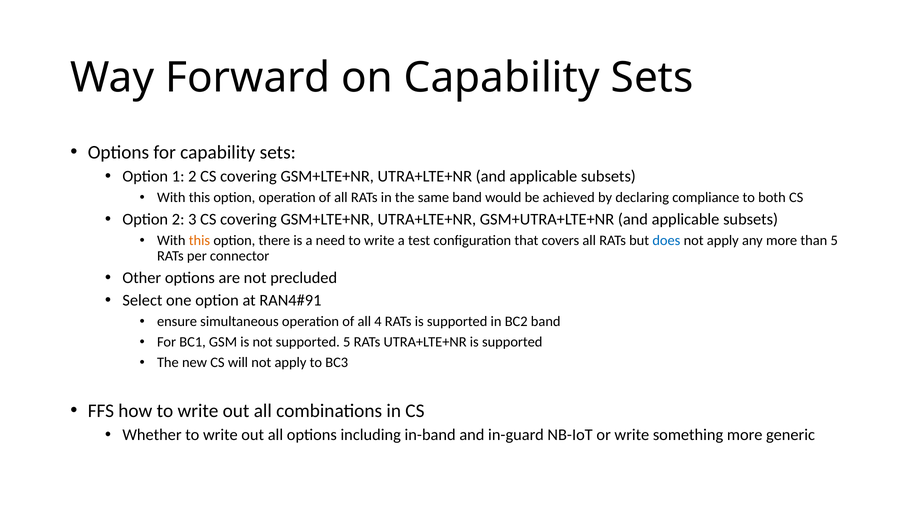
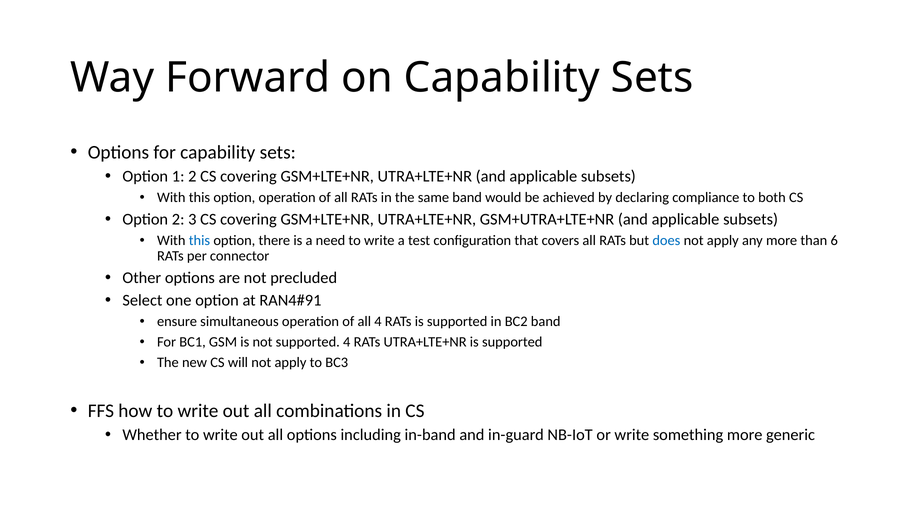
this at (199, 240) colour: orange -> blue
than 5: 5 -> 6
supported 5: 5 -> 4
